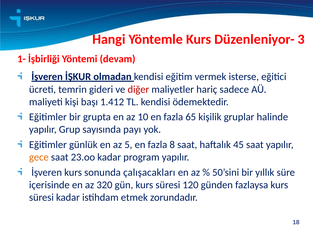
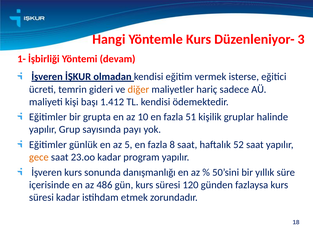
diğer colour: red -> orange
65: 65 -> 51
45: 45 -> 52
çalışacakları: çalışacakları -> danışmanlığı
320: 320 -> 486
